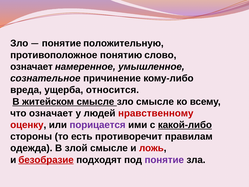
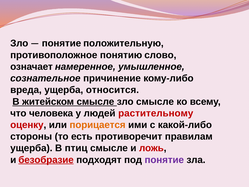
что означает: означает -> человека
нравственному: нравственному -> растительному
порицается colour: purple -> orange
какой-либо underline: present -> none
одежда at (31, 148): одежда -> ущерба
злой: злой -> птиц
